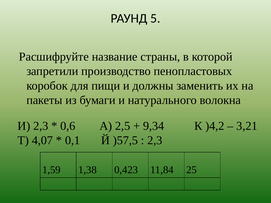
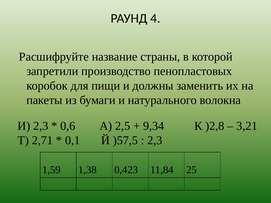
5: 5 -> 4
)4,2: )4,2 -> )2,8
4,07: 4,07 -> 2,71
